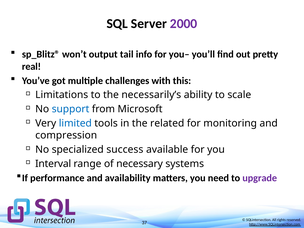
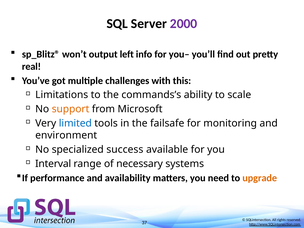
tail: tail -> left
necessarily’s: necessarily’s -> commands’s
support colour: blue -> orange
related: related -> failsafe
compression: compression -> environment
upgrade colour: purple -> orange
